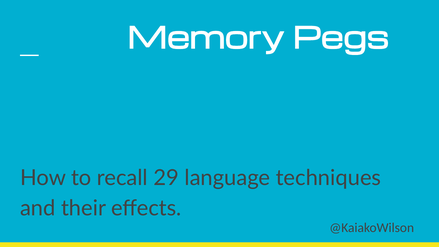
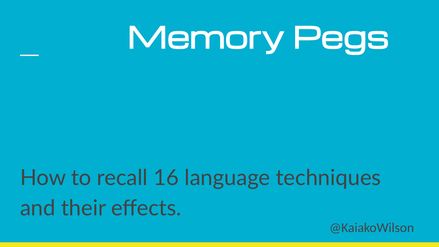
29: 29 -> 16
